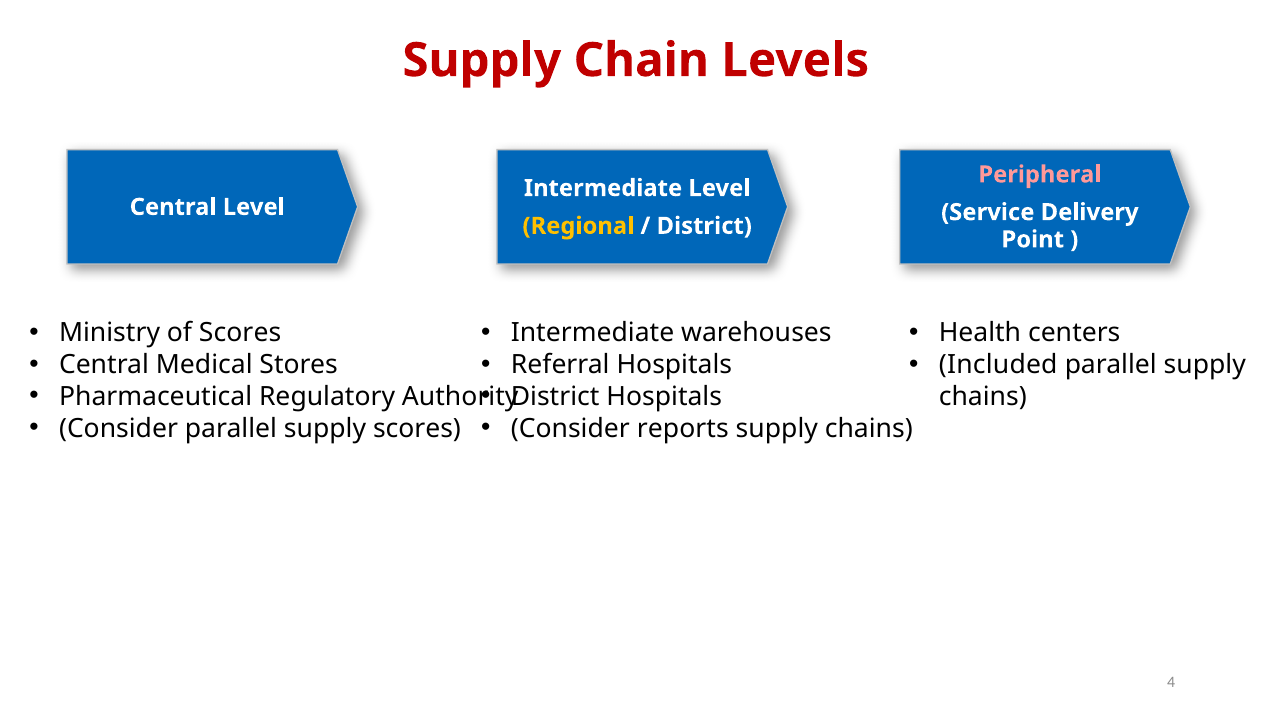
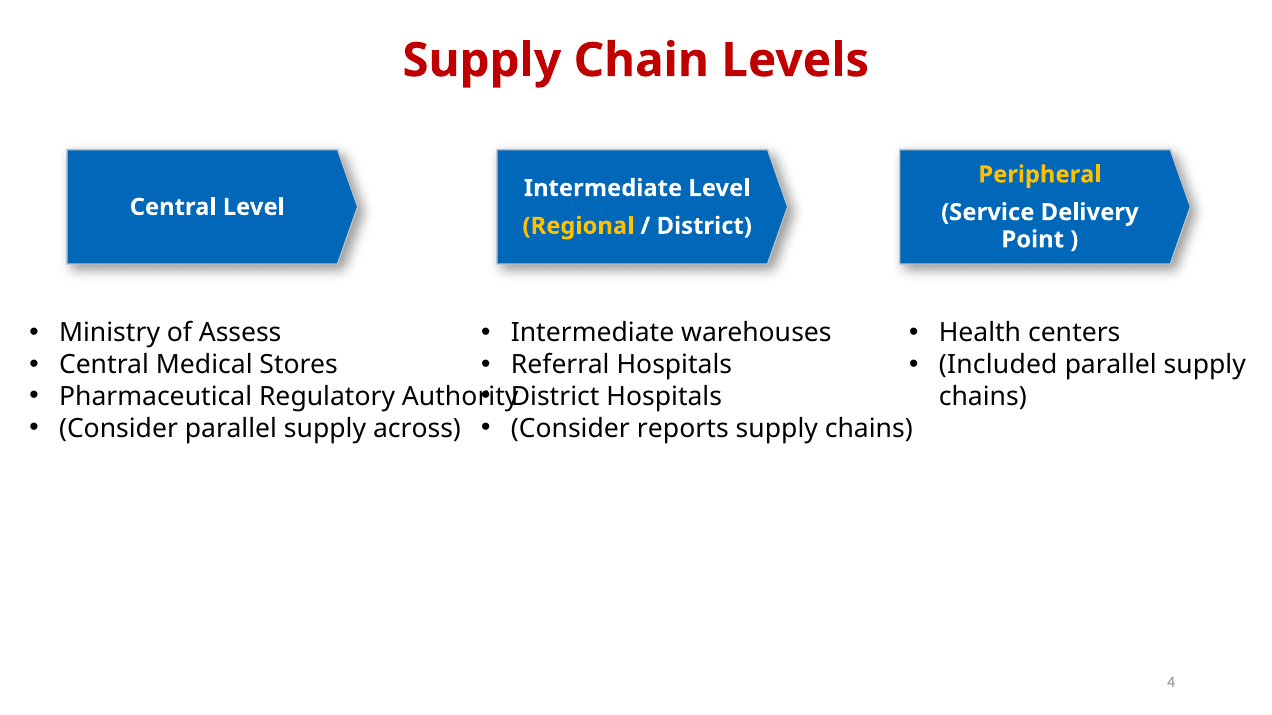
Peripheral colour: pink -> yellow
of Scores: Scores -> Assess
supply scores: scores -> across
